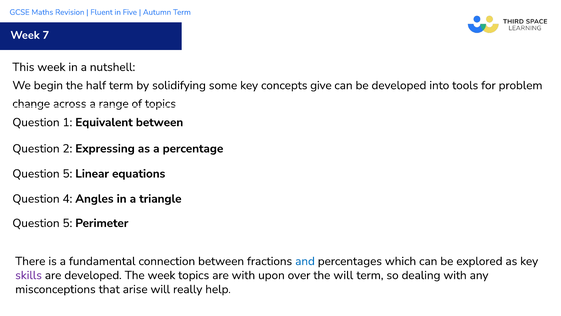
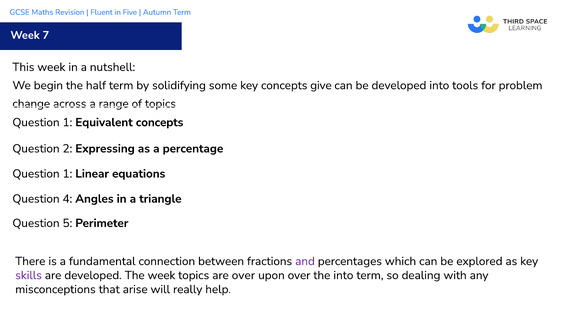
Equivalent between: between -> concepts
5 at (67, 173): 5 -> 1
and colour: blue -> purple
are with: with -> over
the will: will -> into
